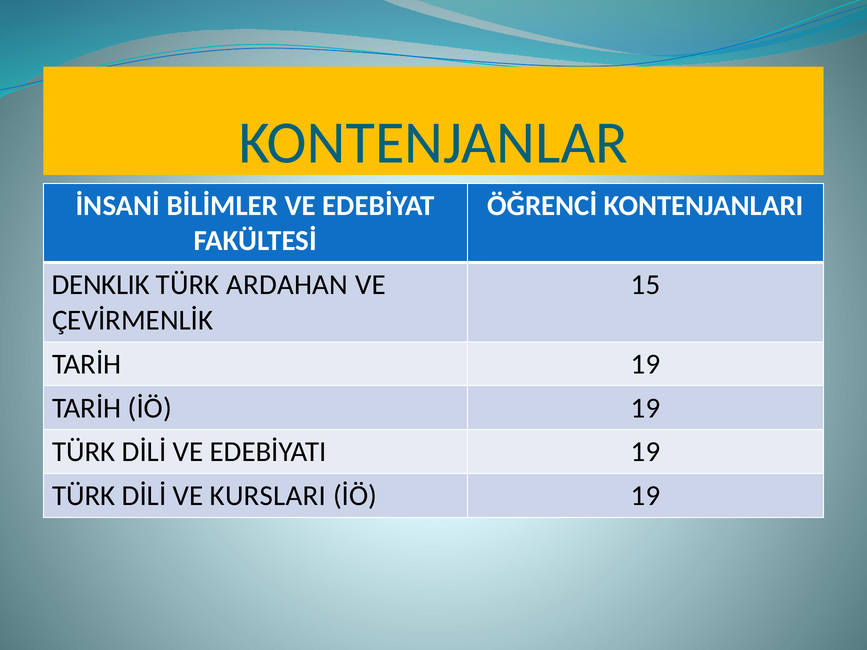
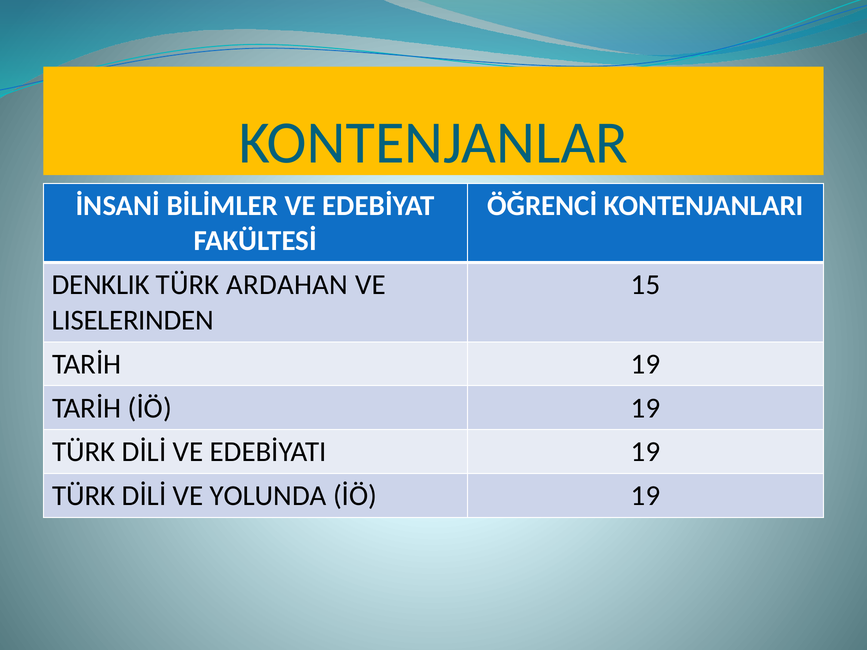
ÇEVİRMENLİK: ÇEVİRMENLİK -> LISELERINDEN
KURSLARI: KURSLARI -> YOLUNDA
